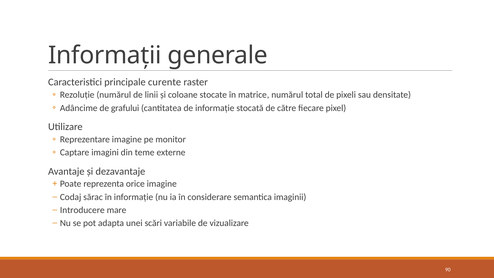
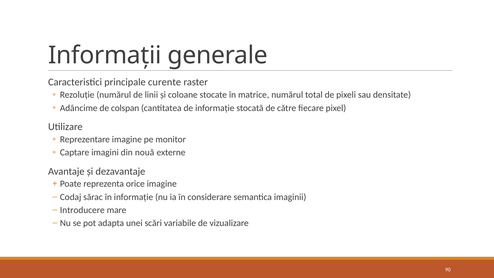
grafului: grafului -> colspan
teme: teme -> nouă
